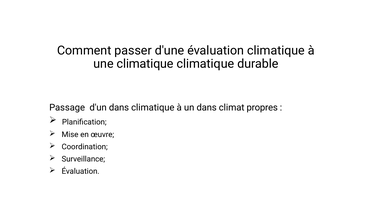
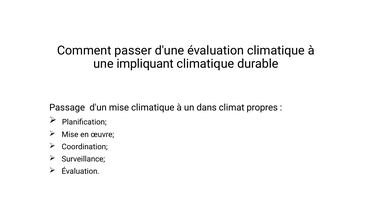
une climatique: climatique -> impliquant
d'un dans: dans -> mise
